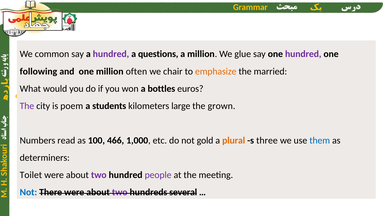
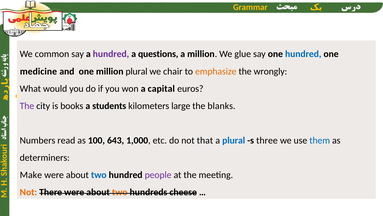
hundred at (303, 54) colour: purple -> blue
following: following -> medicine
million often: often -> plural
married: married -> wrongly
bottles: bottles -> capital
poem: poem -> books
grown: grown -> blanks
466: 466 -> 643
gold: gold -> that
plural at (234, 140) colour: orange -> blue
Toilet: Toilet -> Make
two at (99, 175) colour: purple -> blue
Not at (28, 192) colour: blue -> orange
two at (120, 192) colour: purple -> orange
several: several -> cheese
